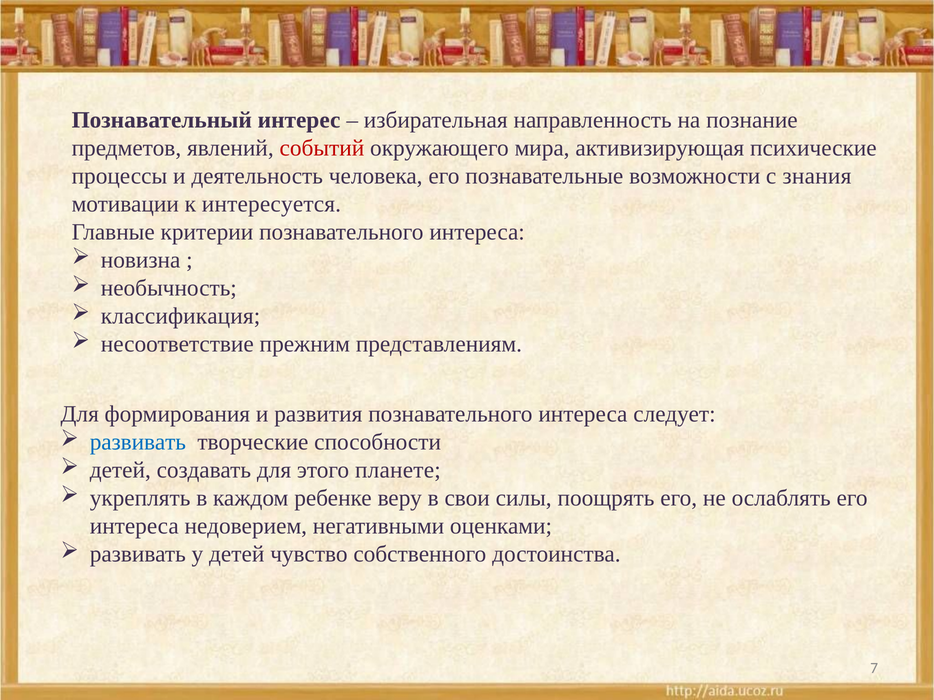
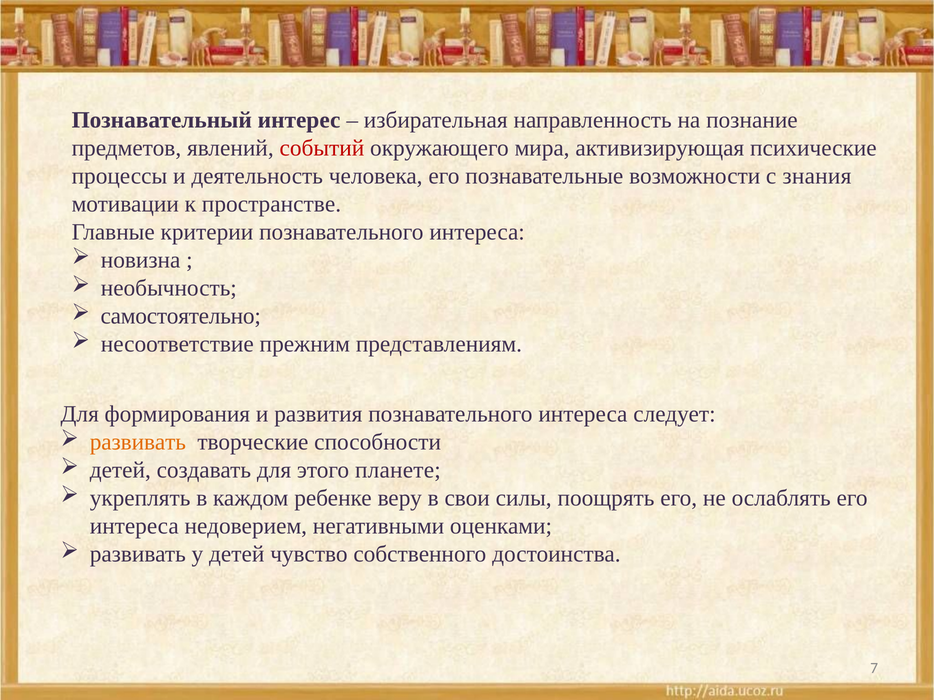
интересуется: интересуется -> пространстве
классификация: классификация -> самостоятельно
развивать at (138, 443) colour: blue -> orange
